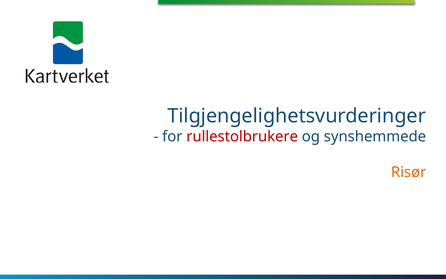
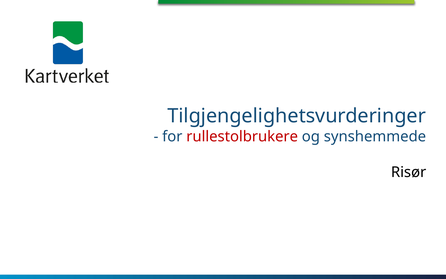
Risør colour: orange -> black
